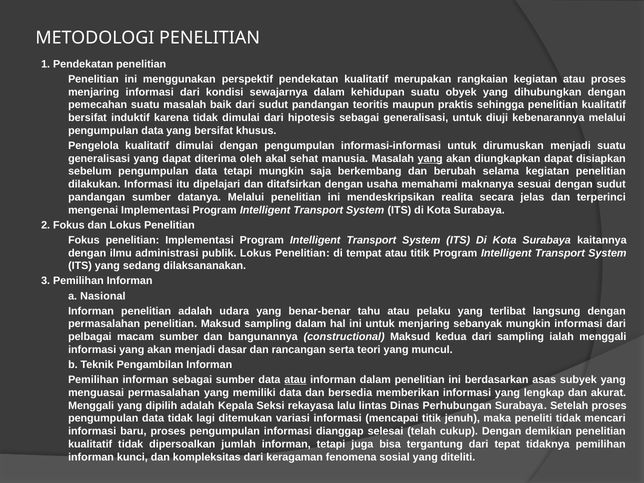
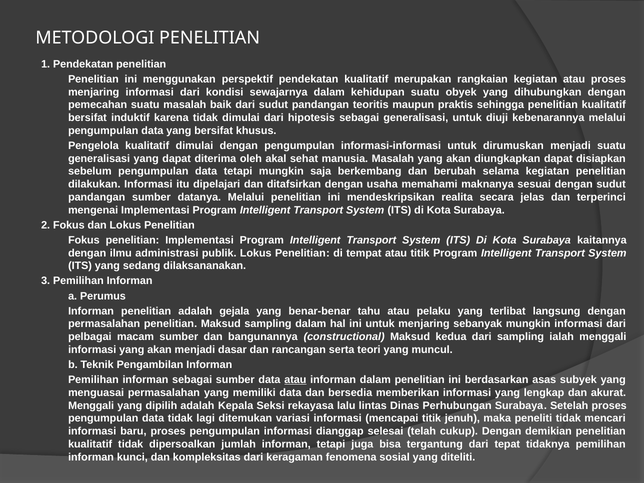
yang at (430, 159) underline: present -> none
Nasional: Nasional -> Perumus
udara: udara -> gejala
